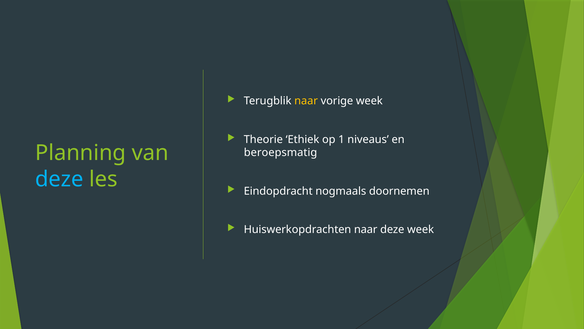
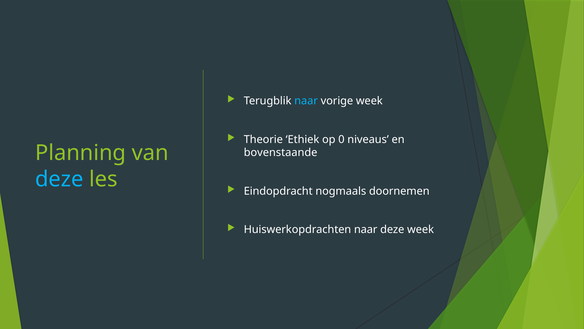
naar at (306, 101) colour: yellow -> light blue
1: 1 -> 0
beroepsmatig: beroepsmatig -> bovenstaande
